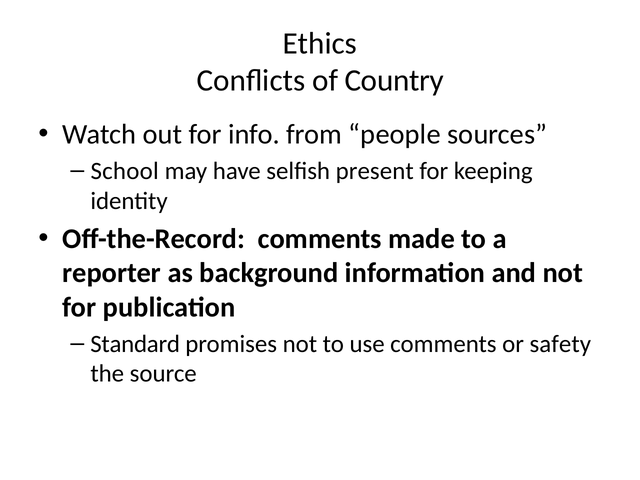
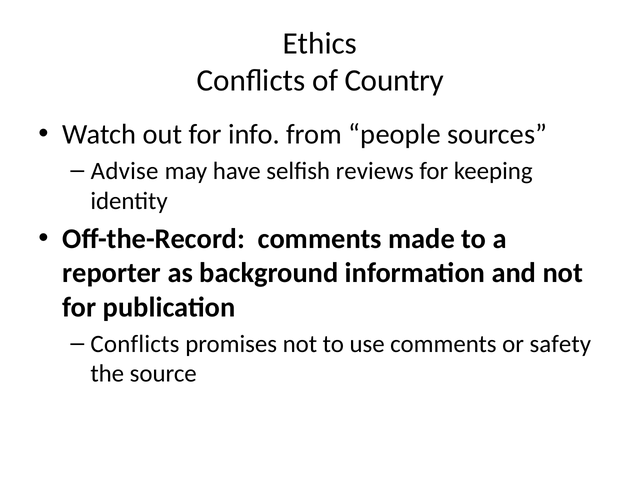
School: School -> Advise
present: present -> reviews
Standard at (135, 344): Standard -> Conflicts
